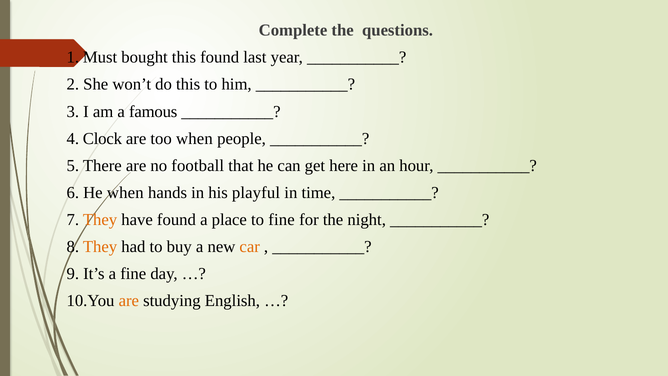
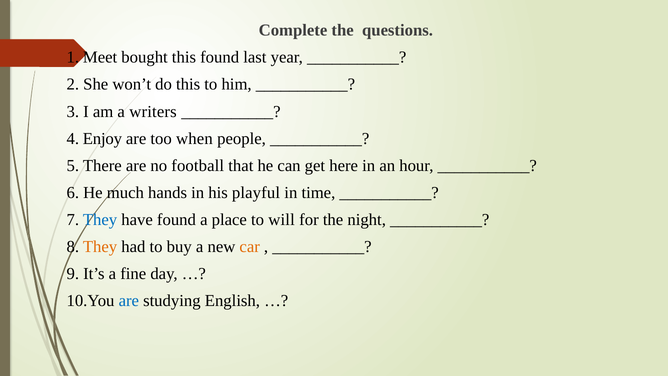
Must: Must -> Meet
famous: famous -> writers
Clock: Clock -> Enjoy
He when: when -> much
They at (100, 219) colour: orange -> blue
to fine: fine -> will
are at (129, 300) colour: orange -> blue
